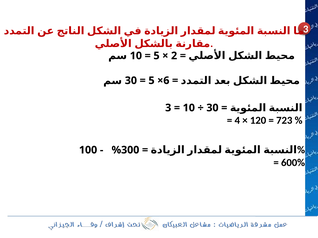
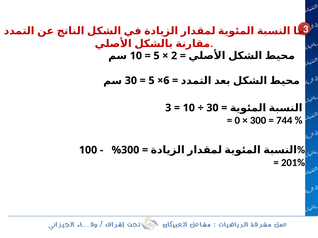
4: 4 -> 0
120 at (258, 121): 120 -> 300
723: 723 -> 744
600%: 600% -> 201%
